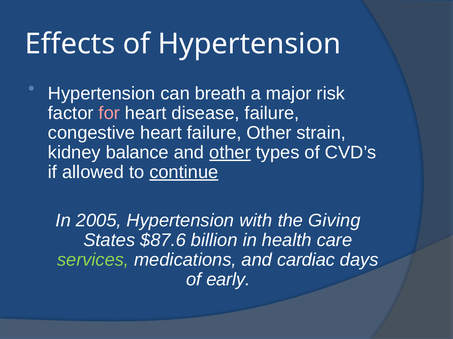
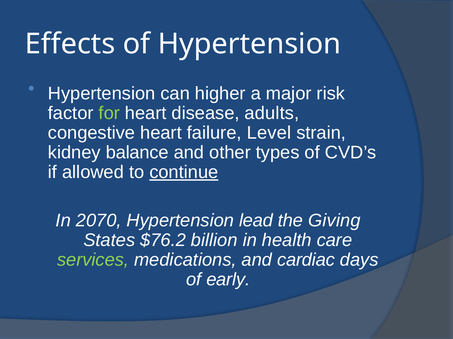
breath: breath -> higher
for colour: pink -> light green
disease failure: failure -> adults
failure Other: Other -> Level
other at (230, 153) underline: present -> none
2005: 2005 -> 2070
with: with -> lead
$87.6: $87.6 -> $76.2
